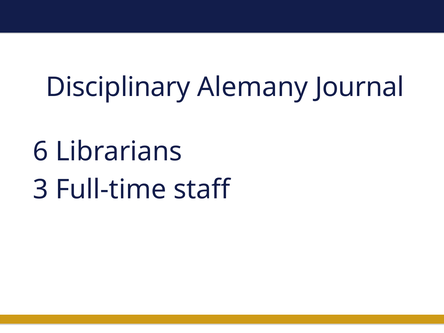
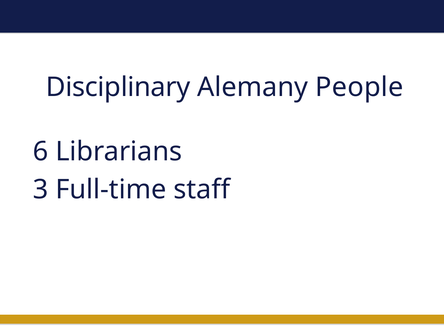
Journal: Journal -> People
